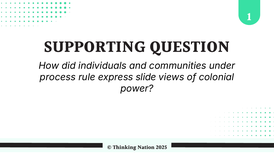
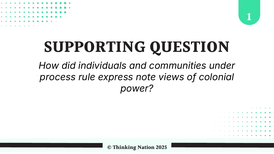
slide: slide -> note
